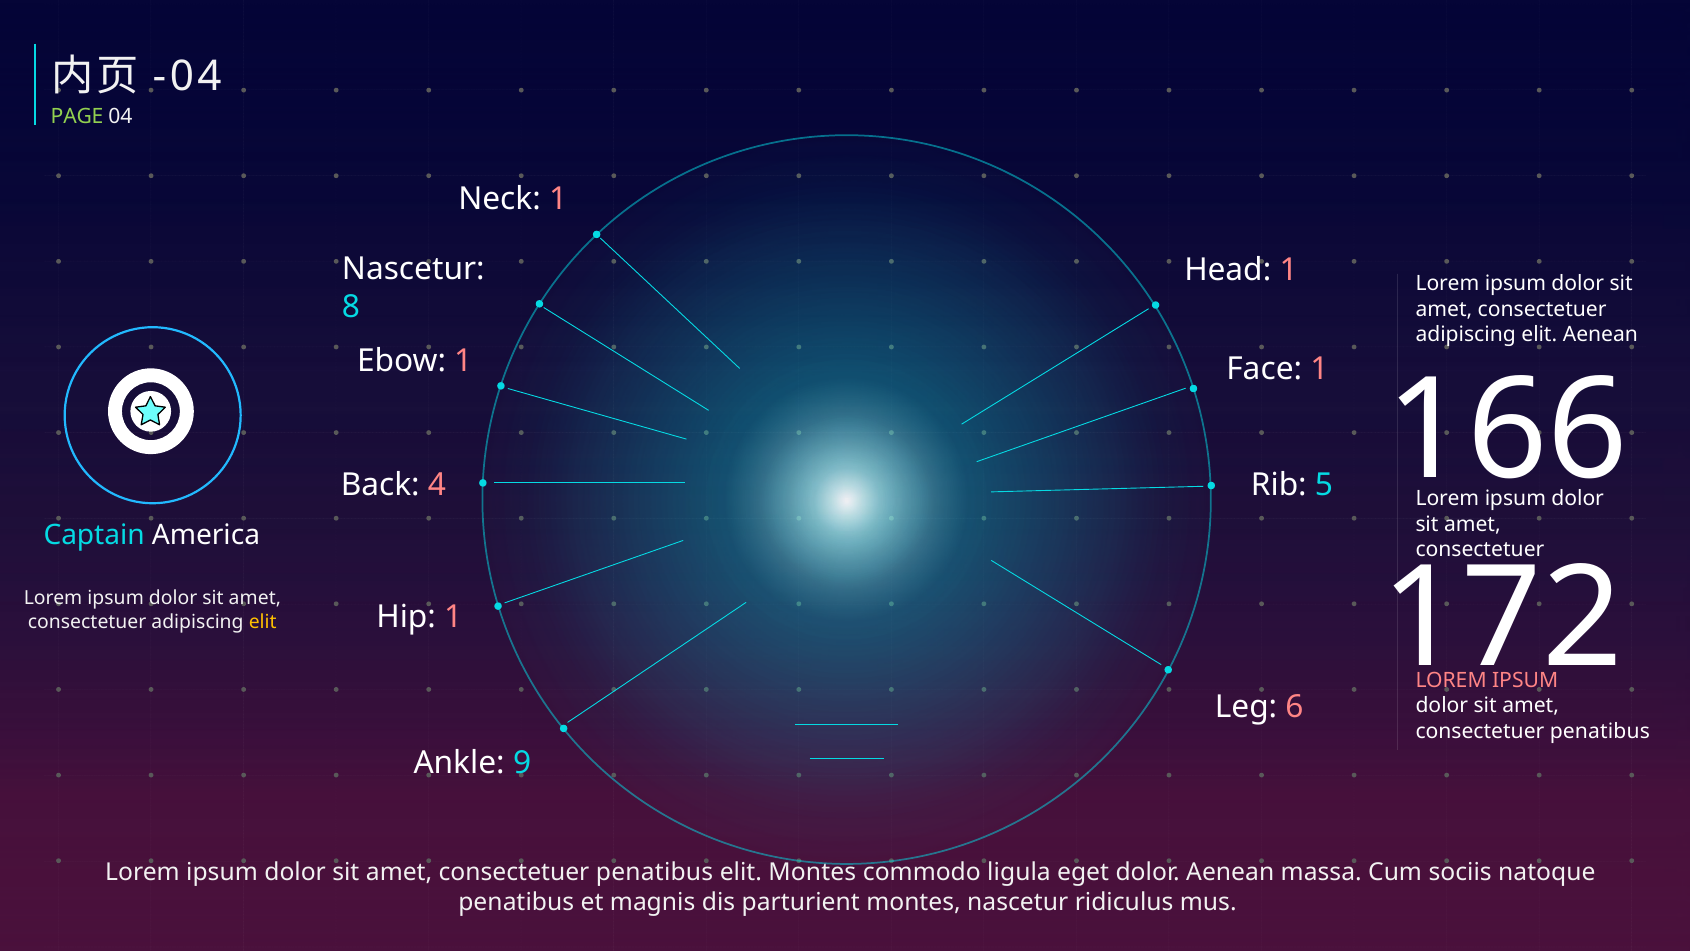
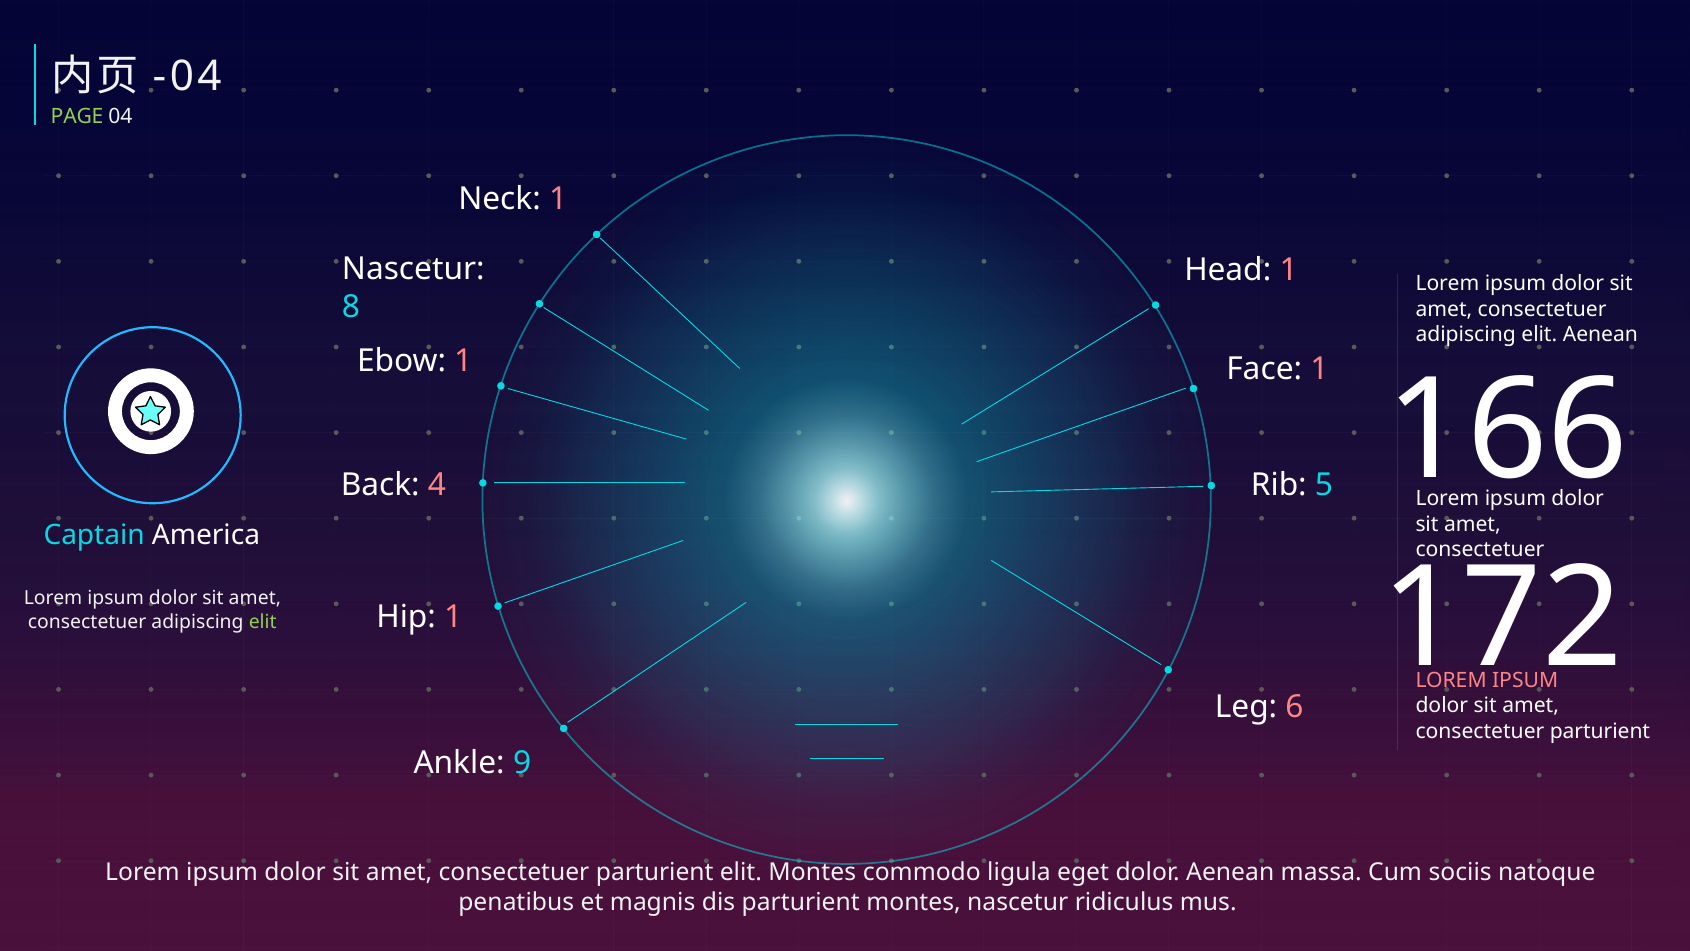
elit at (263, 622) colour: yellow -> light green
penatibus at (1600, 731): penatibus -> parturient
penatibus at (655, 872): penatibus -> parturient
